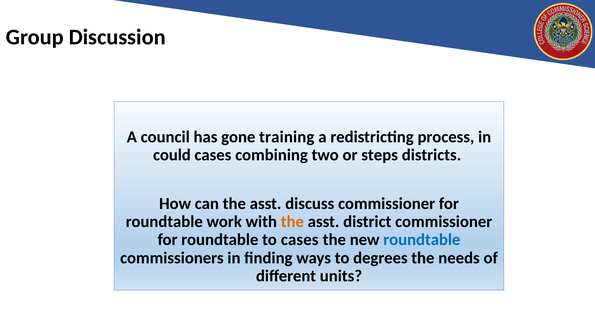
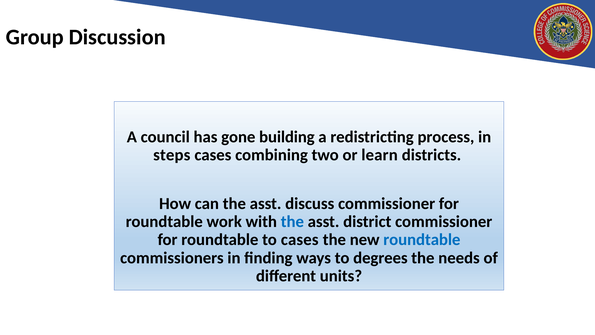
training: training -> building
could: could -> steps
steps: steps -> learn
the at (292, 221) colour: orange -> blue
